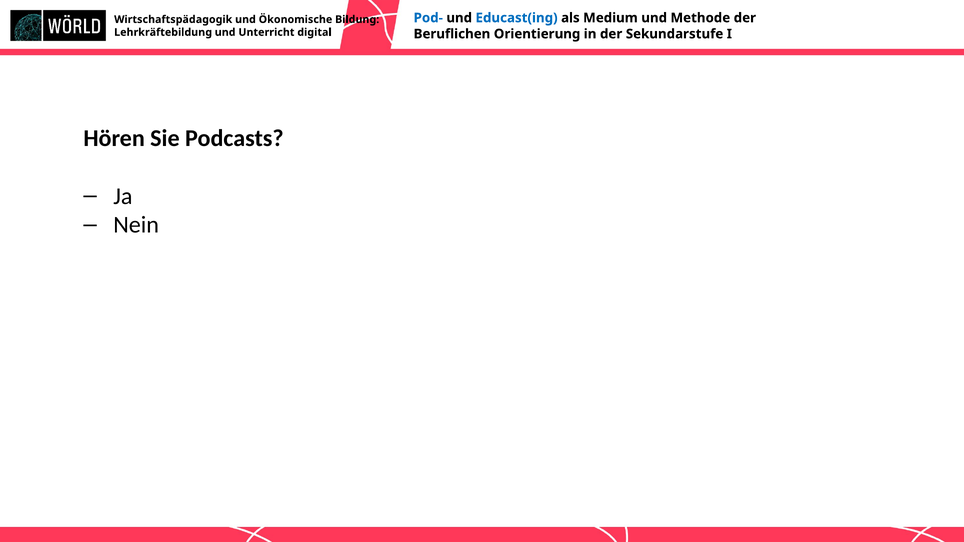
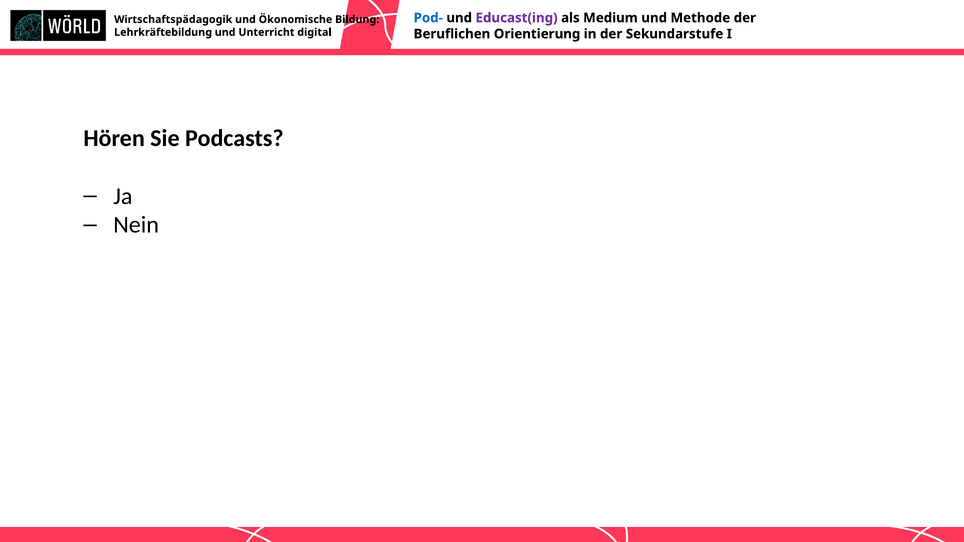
Educast(ing colour: blue -> purple
